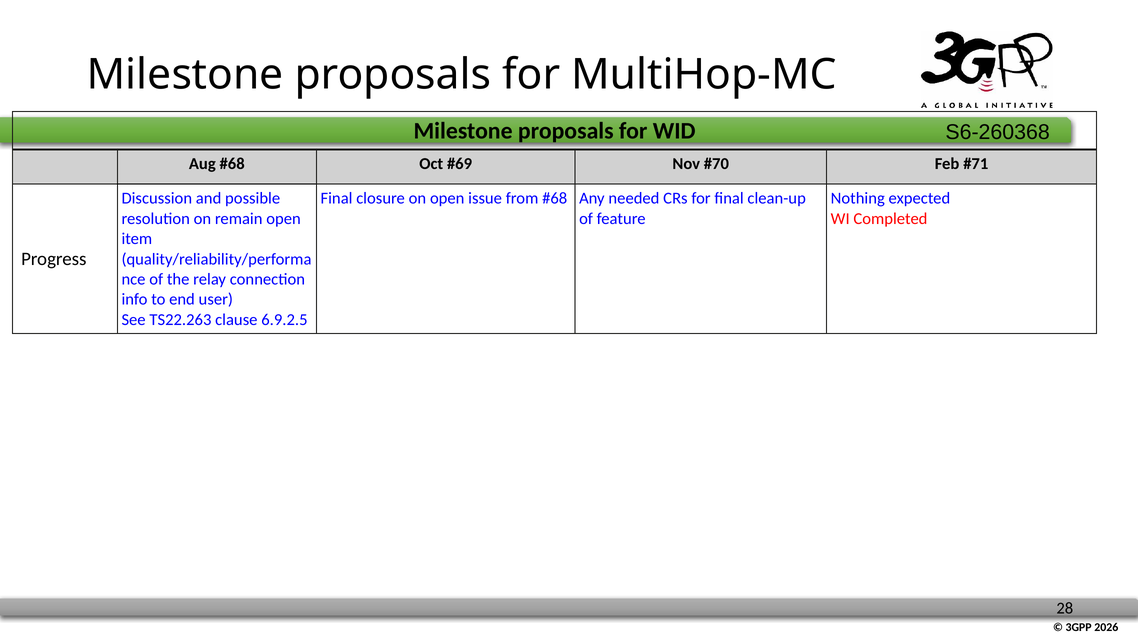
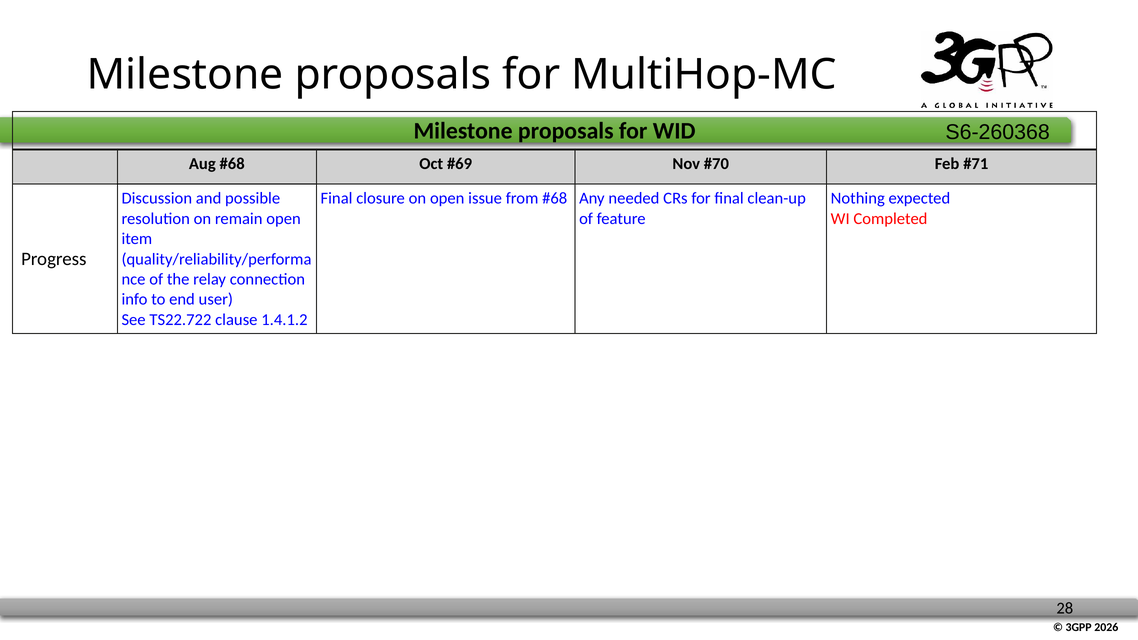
TS22.263: TS22.263 -> TS22.722
6.9.2.5: 6.9.2.5 -> 1.4.1.2
